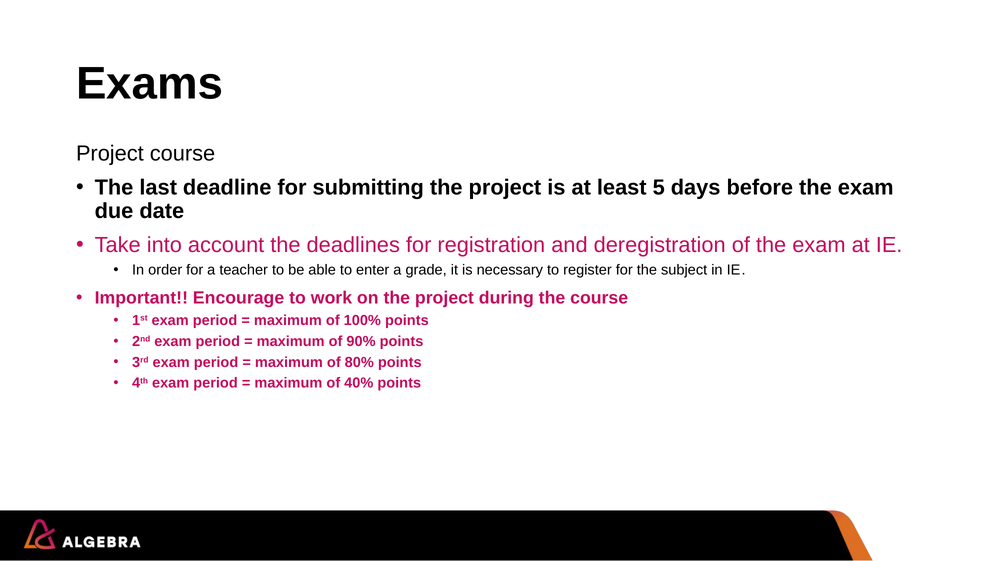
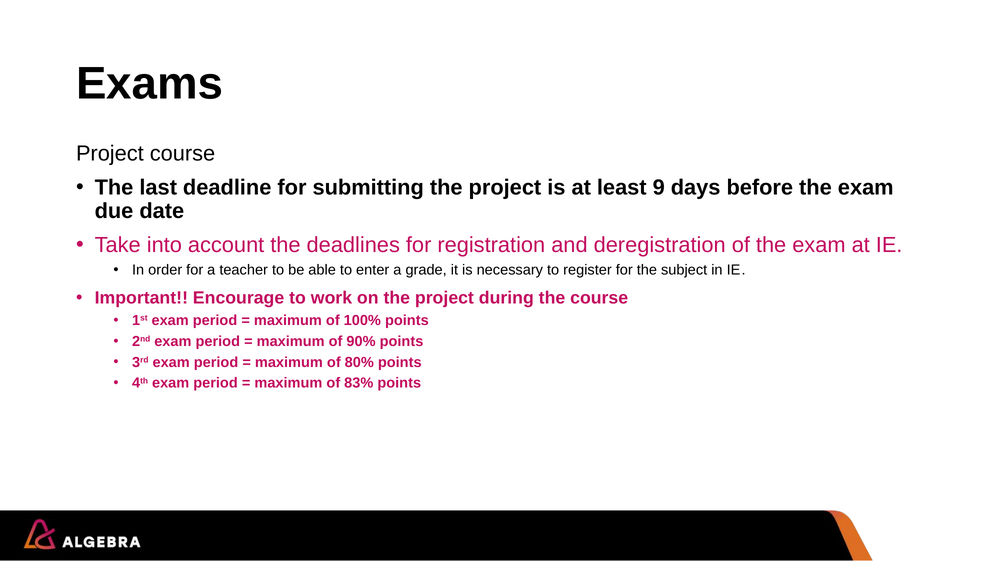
5: 5 -> 9
40%: 40% -> 83%
